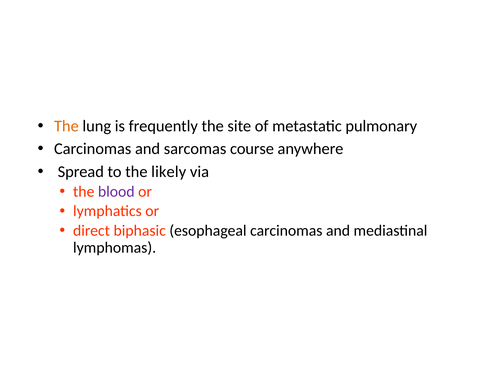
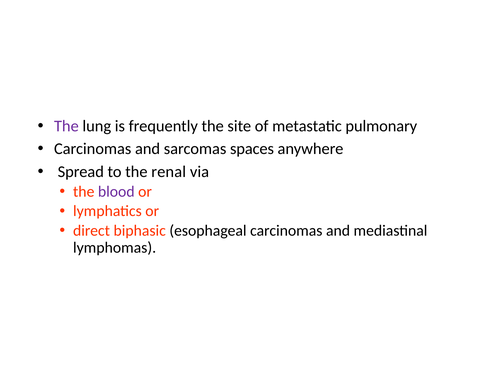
The at (66, 126) colour: orange -> purple
course: course -> spaces
likely: likely -> renal
